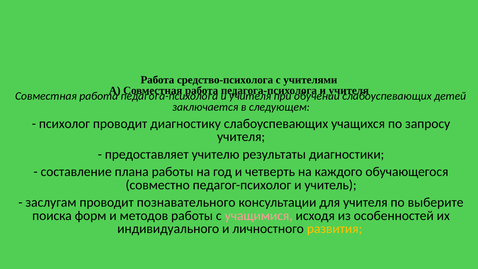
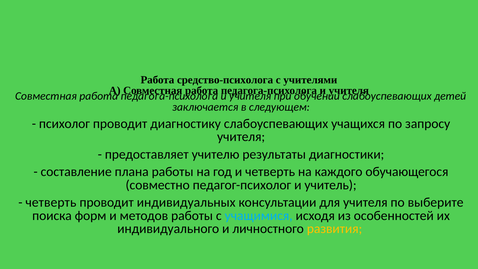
заслугам at (51, 202): заслугам -> четверть
познавательного: познавательного -> индивидуальных
учащимися colour: pink -> light blue
